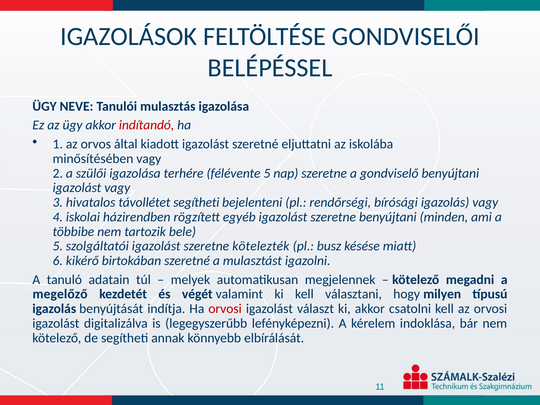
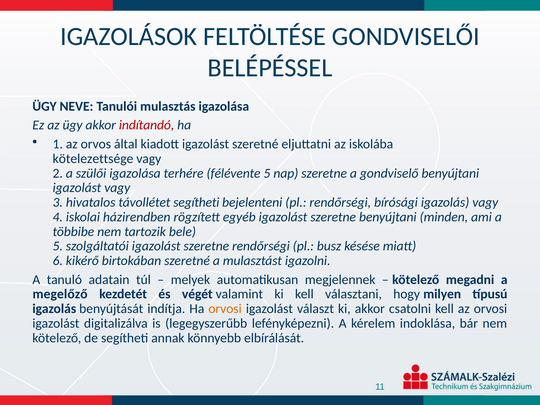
minősítésében: minősítésében -> kötelezettsége
szeretne kötelezték: kötelezték -> rendőrségi
orvosi at (225, 309) colour: red -> orange
